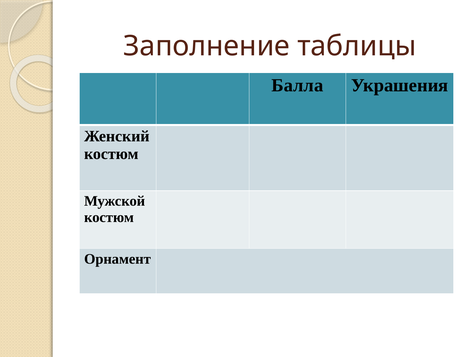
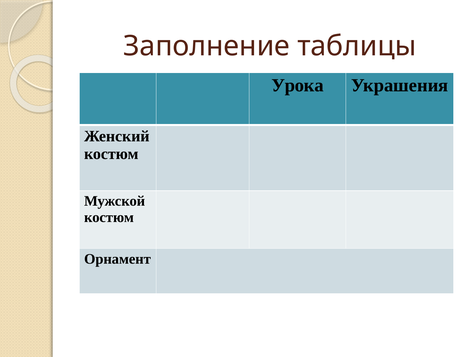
Балла: Балла -> Урока
